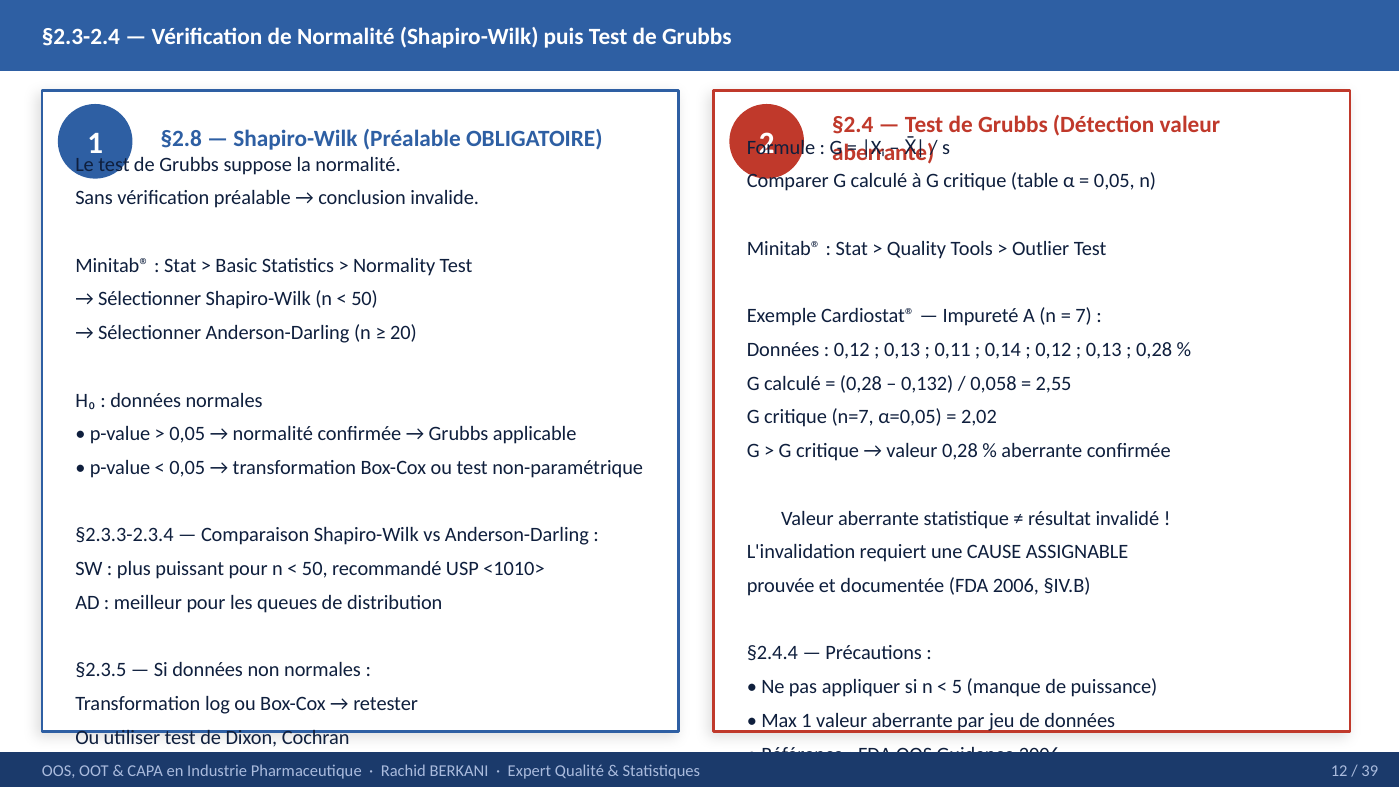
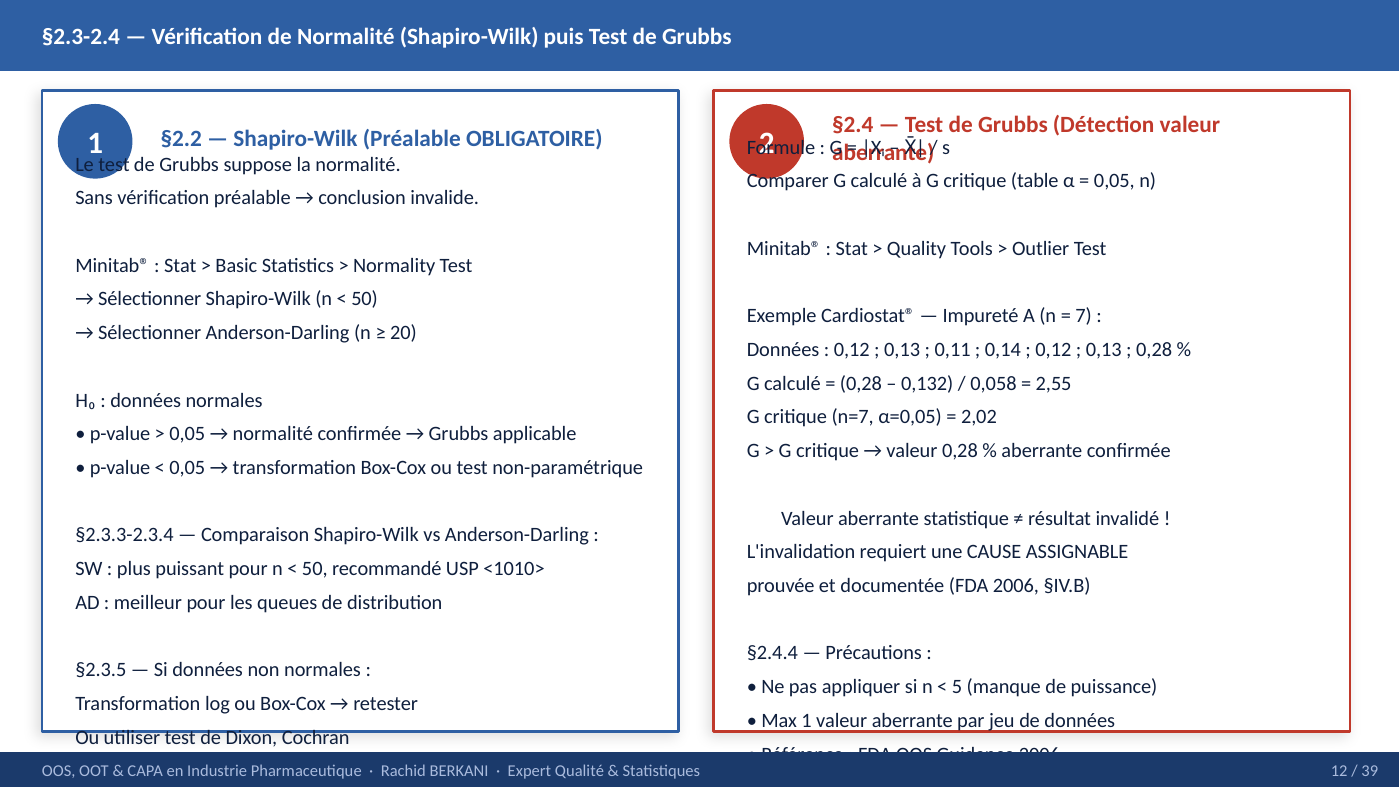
§2.8: §2.8 -> §2.2
